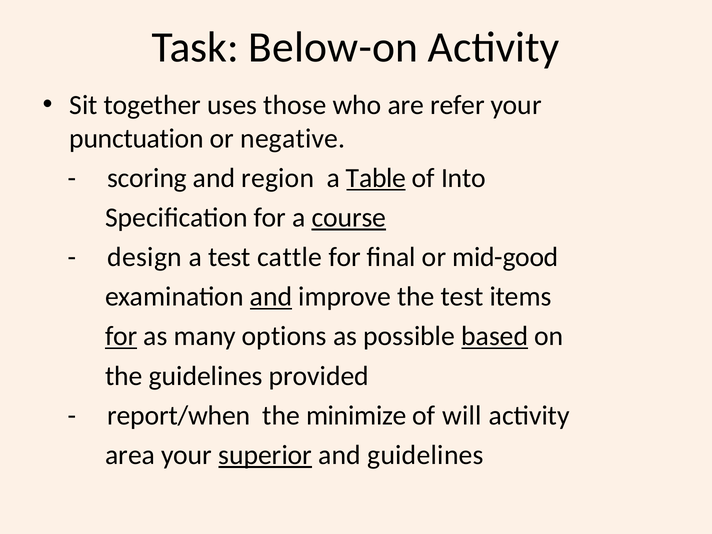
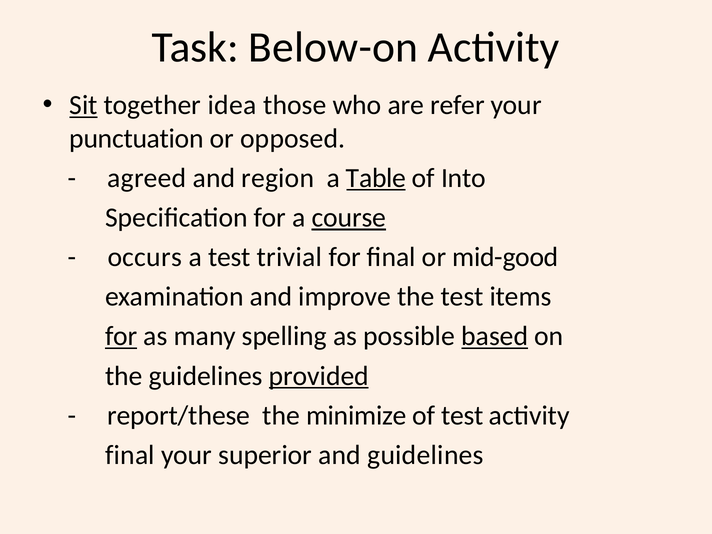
Sit underline: none -> present
uses: uses -> idea
negative: negative -> opposed
scoring: scoring -> agreed
design: design -> occurs
cattle: cattle -> trivial
and at (271, 297) underline: present -> none
options: options -> spelling
provided underline: none -> present
report/when: report/when -> report/these
of will: will -> test
area at (130, 455): area -> final
superior underline: present -> none
